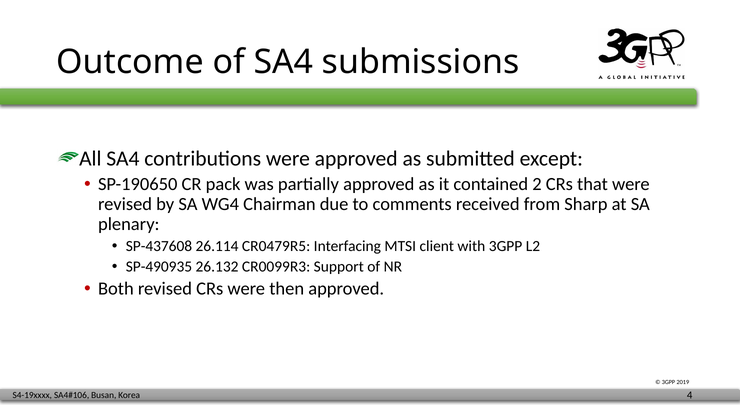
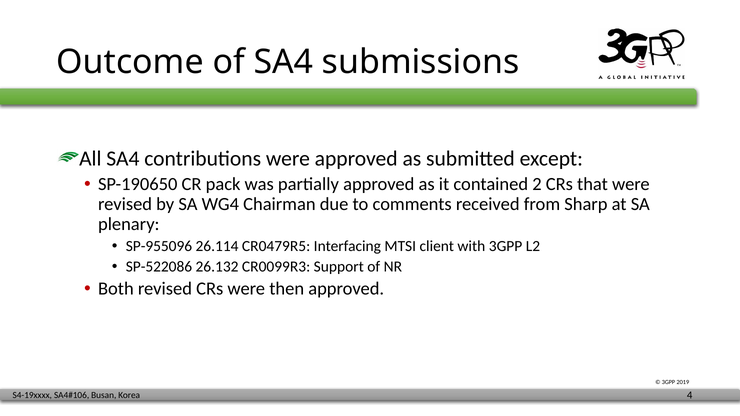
SP-437608: SP-437608 -> SP-955096
SP-490935: SP-490935 -> SP-522086
